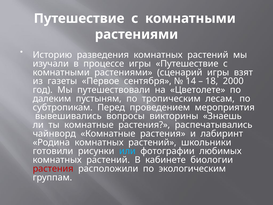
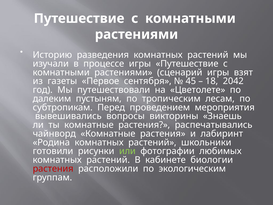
14: 14 -> 45
2000: 2000 -> 2042
или colour: light blue -> light green
